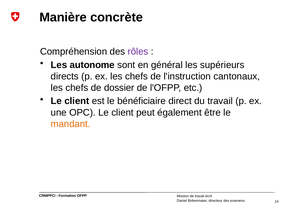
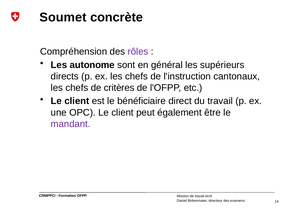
Manière: Manière -> Soumet
dossier: dossier -> critères
mandant colour: orange -> purple
